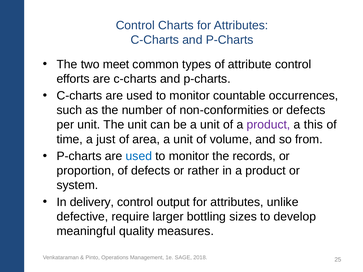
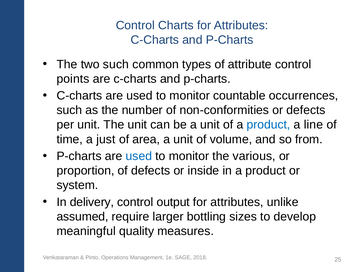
two meet: meet -> such
efforts: efforts -> points
product at (268, 125) colour: purple -> blue
this: this -> line
records: records -> various
rather: rather -> inside
defective: defective -> assumed
